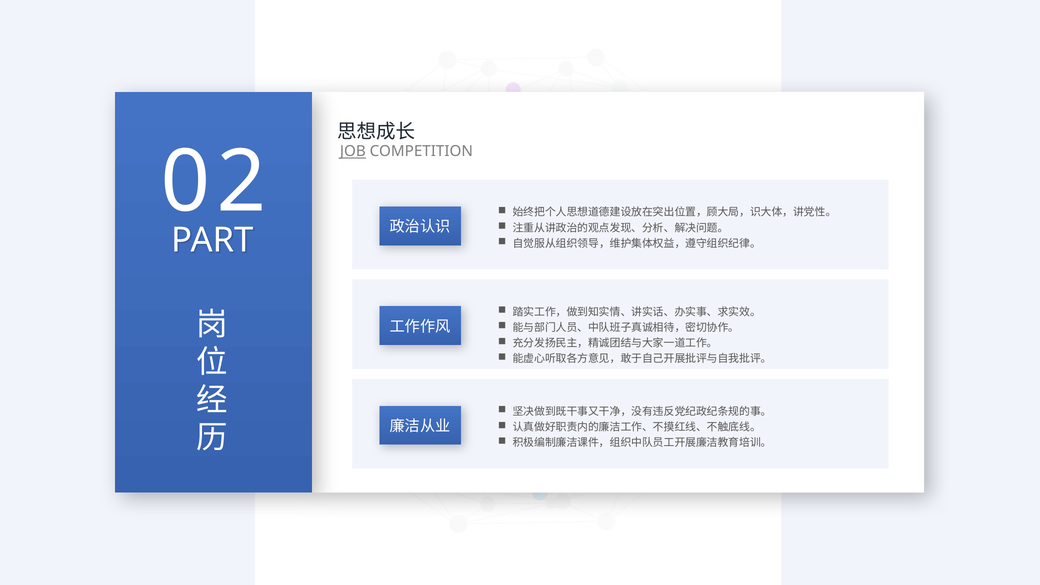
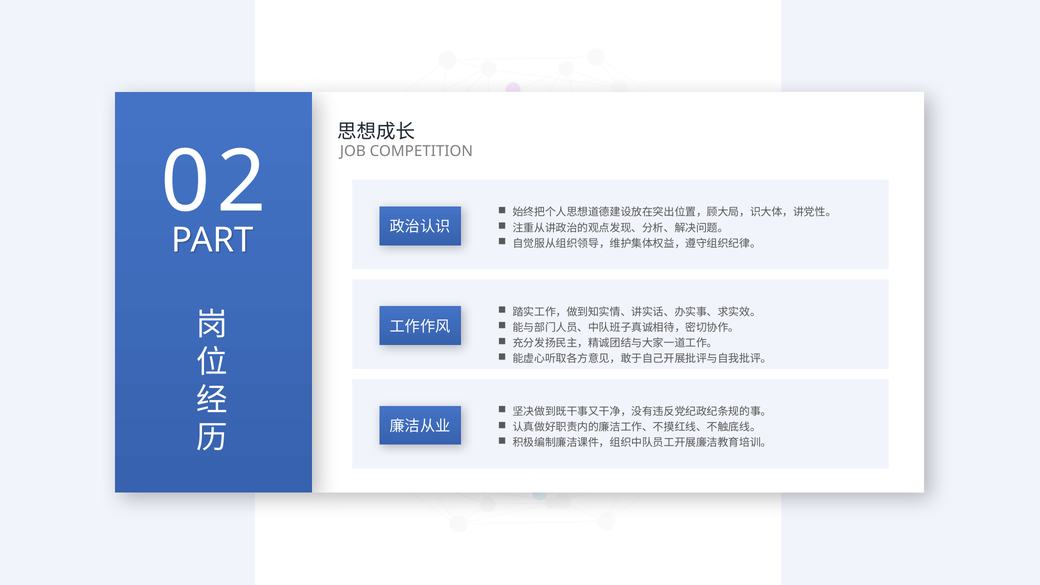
JOB underline: present -> none
